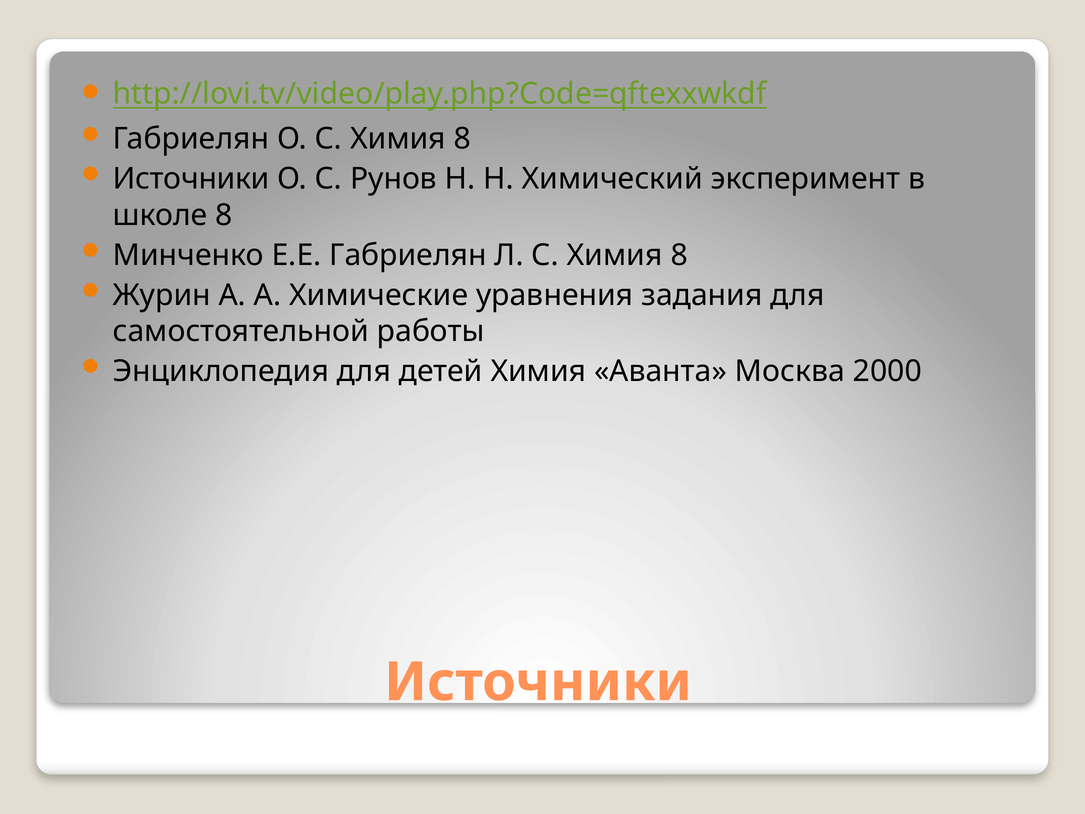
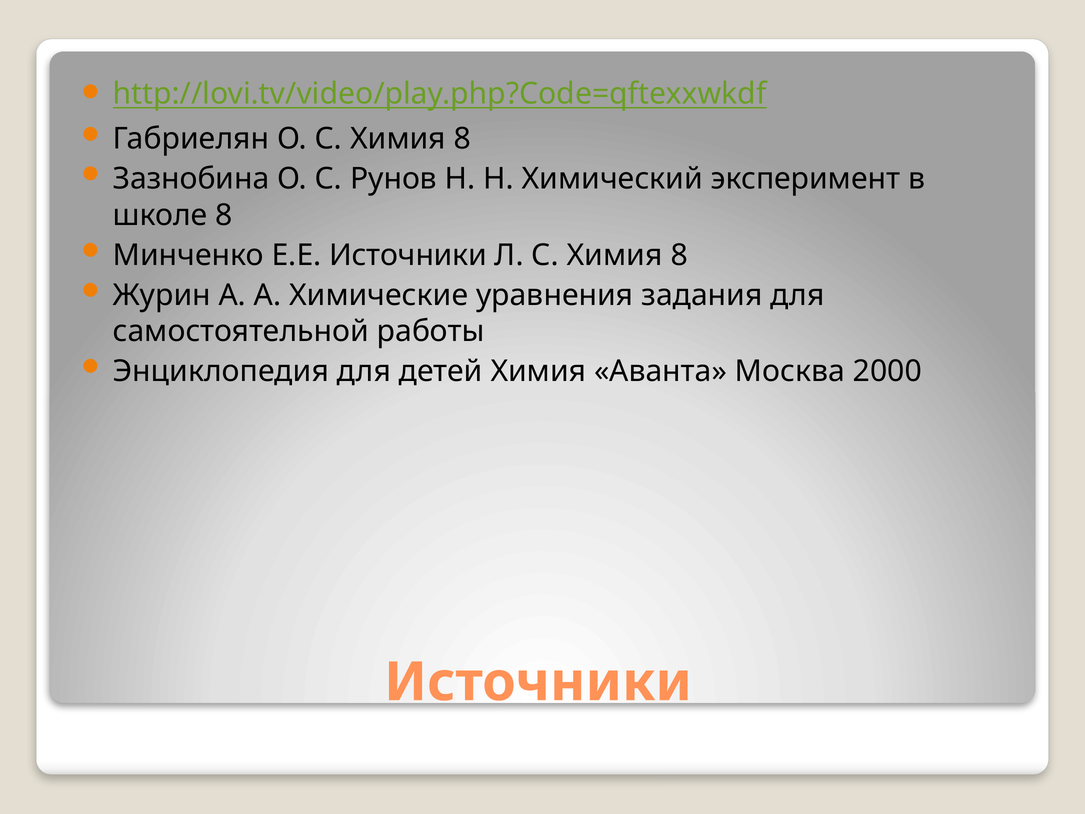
Источники at (191, 179): Источники -> Зазнобина
Е.Е Габриелян: Габриелян -> Источники
